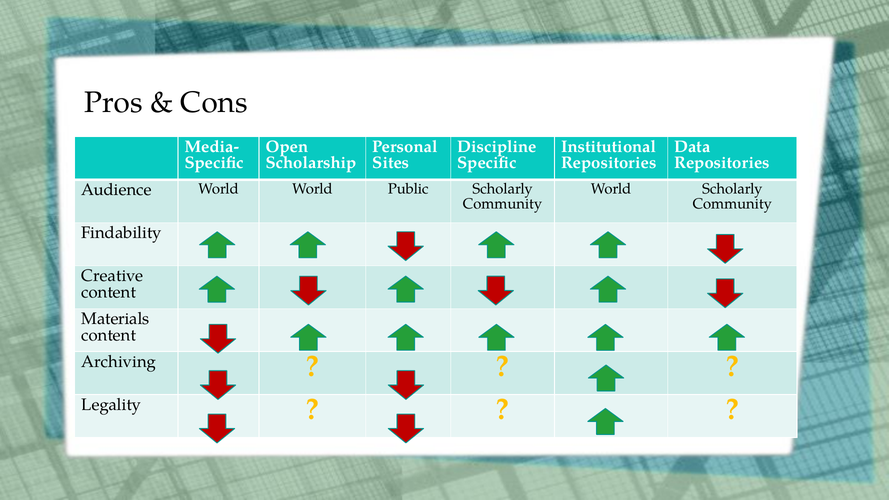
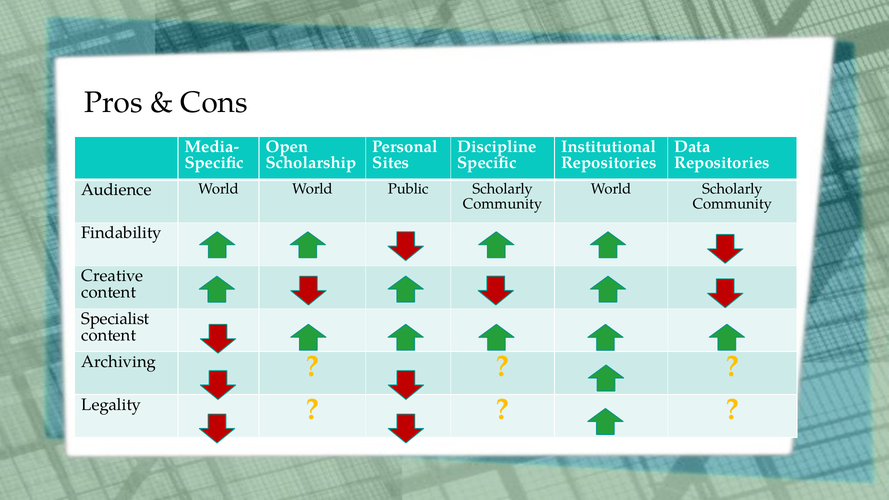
Materials: Materials -> Specialist
